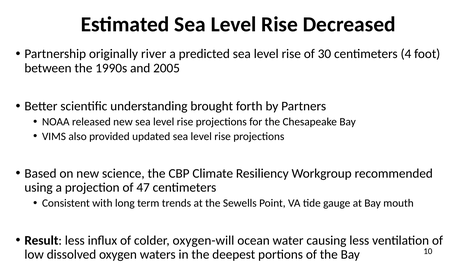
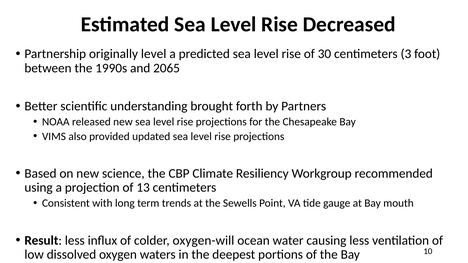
originally river: river -> level
4: 4 -> 3
2005: 2005 -> 2065
47: 47 -> 13
